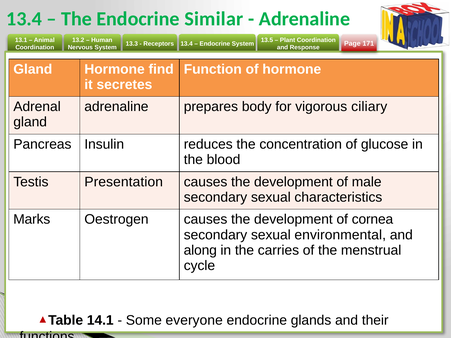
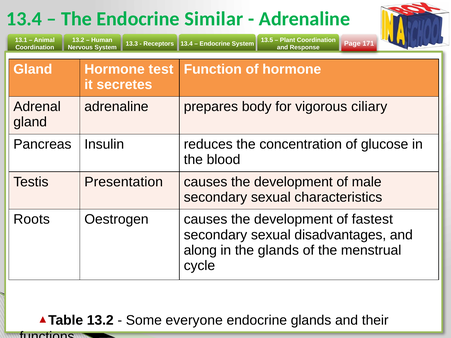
find: find -> test
Marks: Marks -> Roots
cornea: cornea -> fastest
environmental: environmental -> disadvantages
the carries: carries -> glands
14.1 at (100, 320): 14.1 -> 13.2
